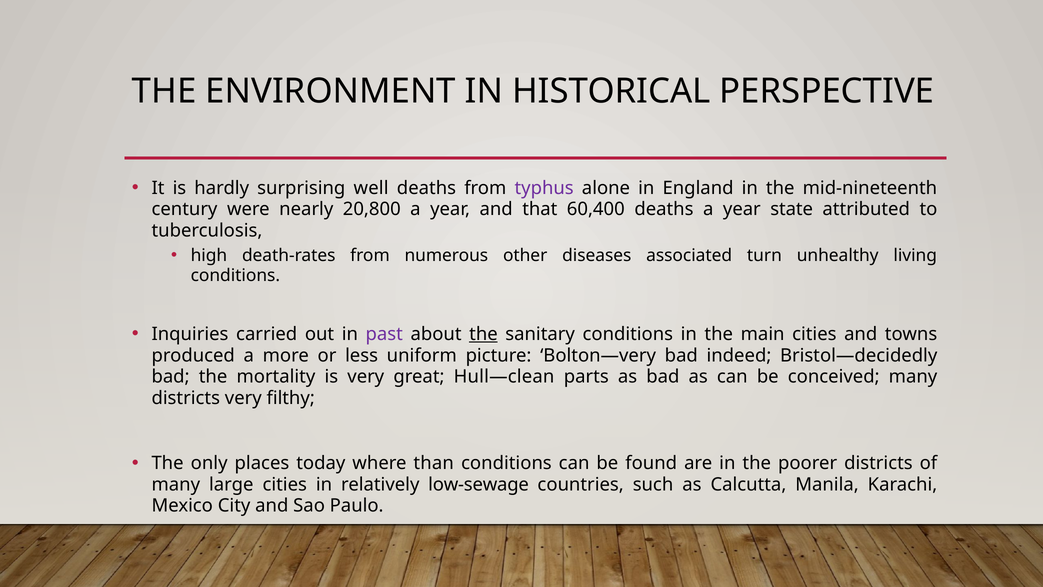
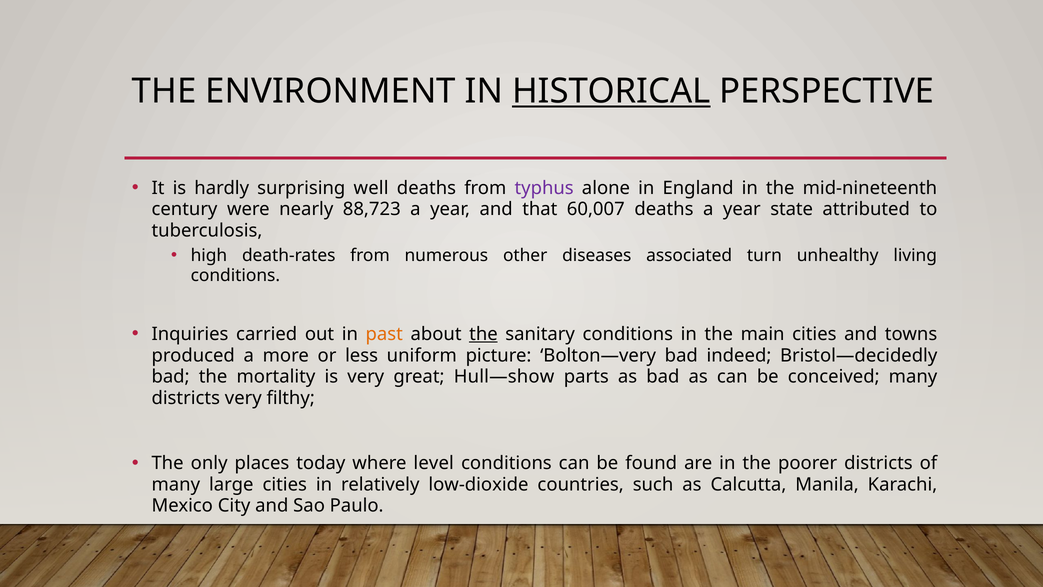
HISTORICAL underline: none -> present
20,800: 20,800 -> 88,723
60,400: 60,400 -> 60,007
past colour: purple -> orange
Hull—clean: Hull—clean -> Hull—show
than: than -> level
low-sewage: low-sewage -> low-dioxide
